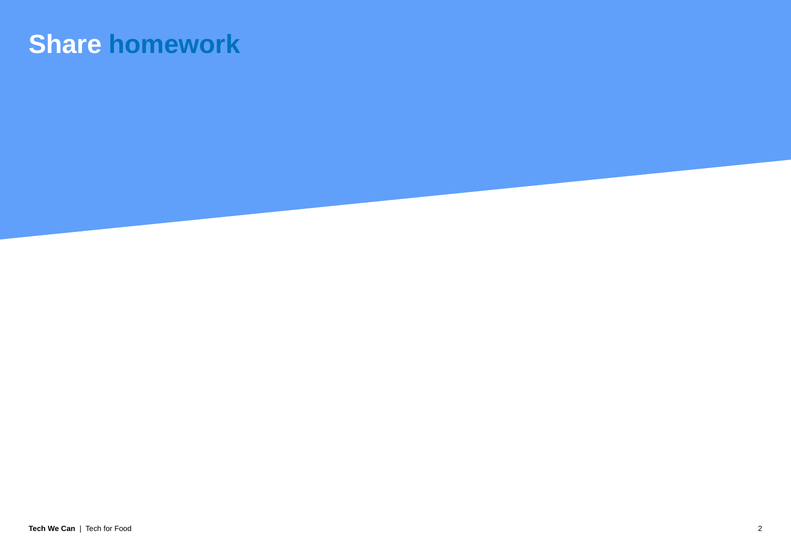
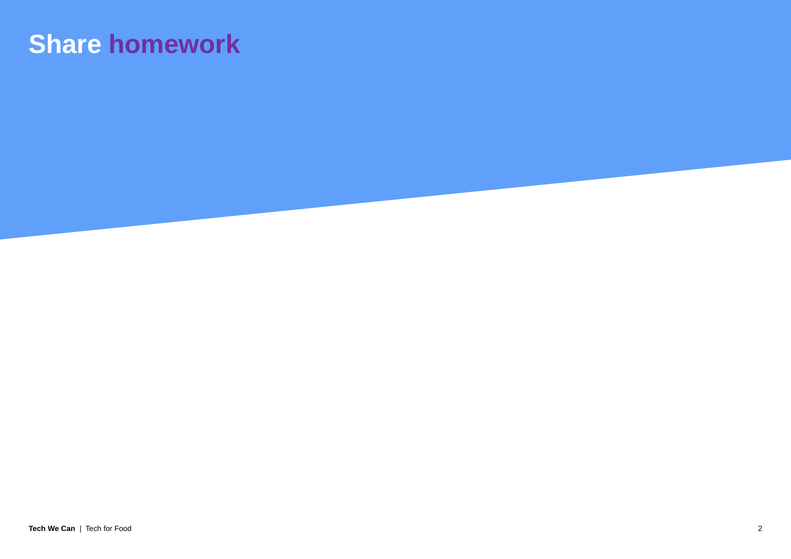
homework colour: blue -> purple
